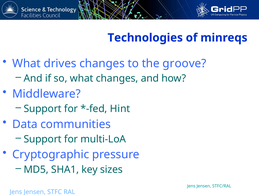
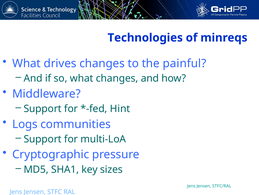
groove: groove -> painful
Data: Data -> Logs
